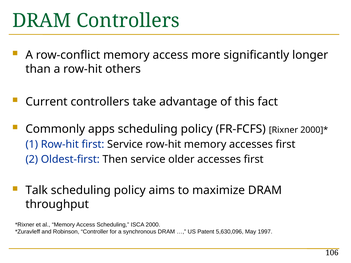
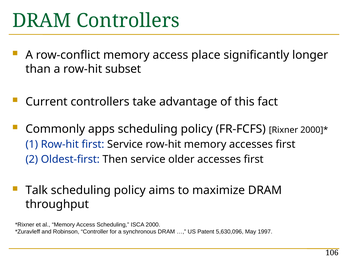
more: more -> place
others: others -> subset
